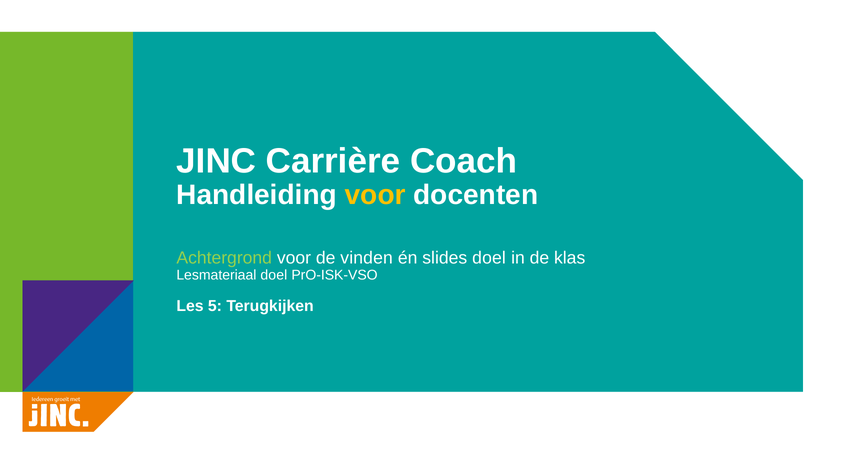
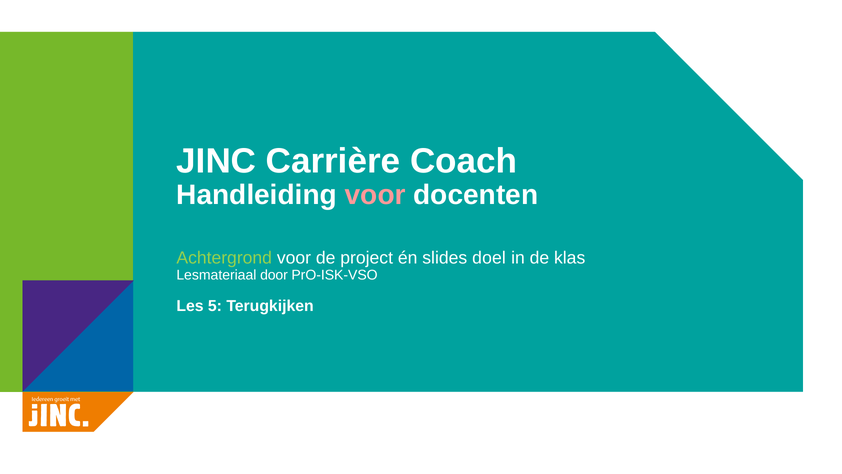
voor at (375, 195) colour: yellow -> pink
vinden: vinden -> project
Lesmateriaal doel: doel -> door
